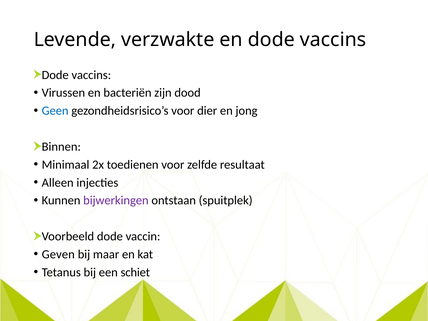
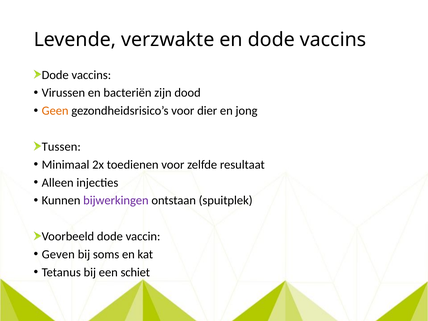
Geen colour: blue -> orange
Binnen: Binnen -> Tussen
maar: maar -> soms
